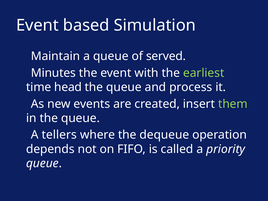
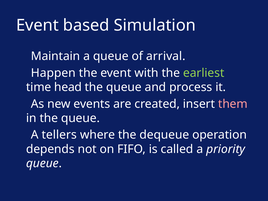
served: served -> arrival
Minutes: Minutes -> Happen
them colour: light green -> pink
